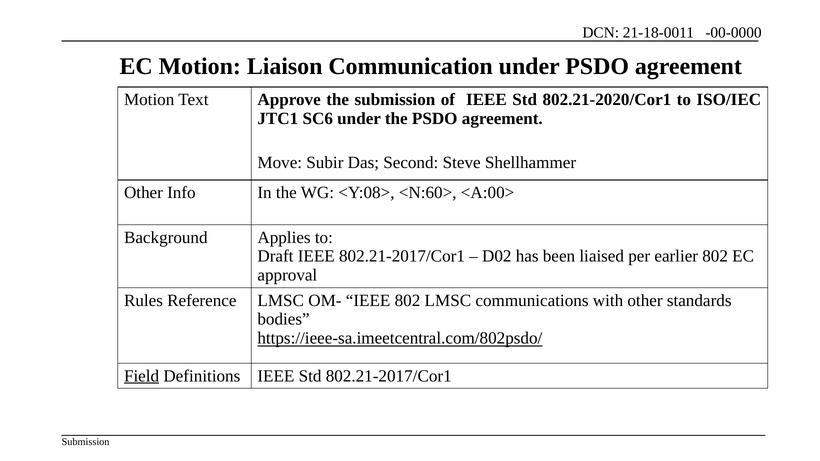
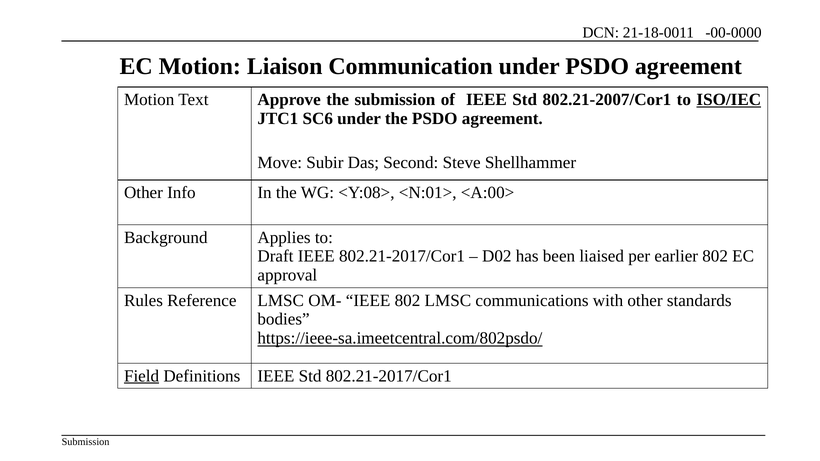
802.21-2020/Cor1: 802.21-2020/Cor1 -> 802.21-2007/Cor1
ISO/IEC underline: none -> present
<N:60>: <N:60> -> <N:01>
